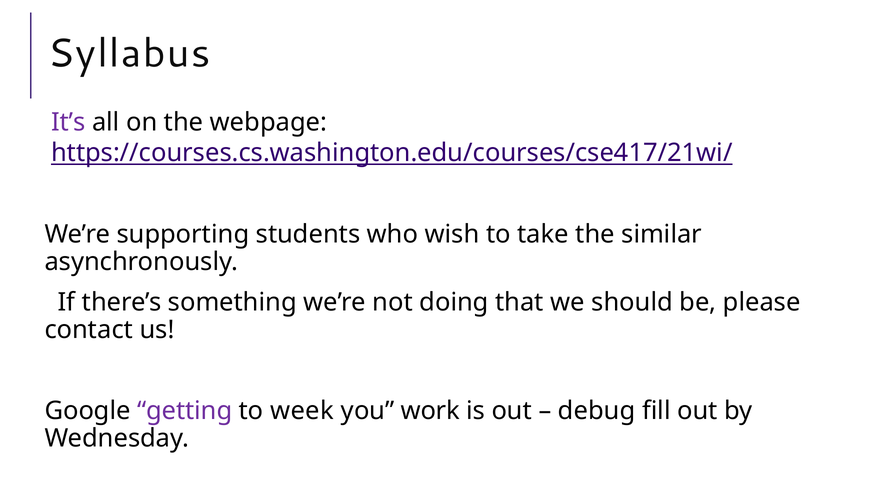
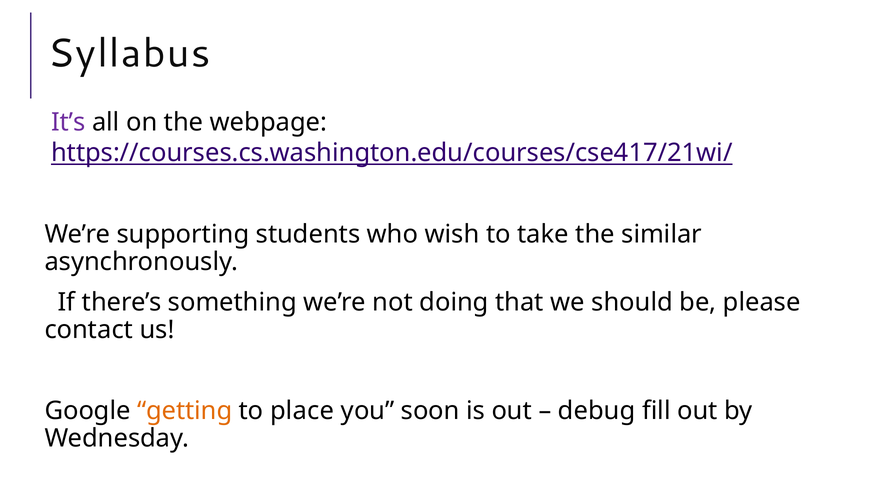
getting colour: purple -> orange
week: week -> place
work: work -> soon
